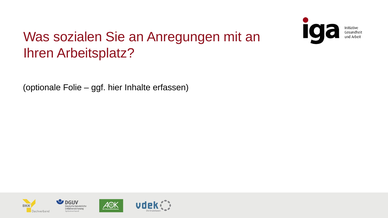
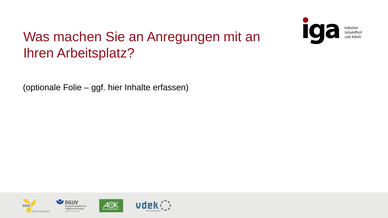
sozialen: sozialen -> machen
